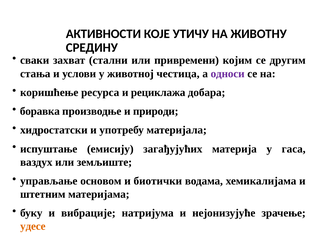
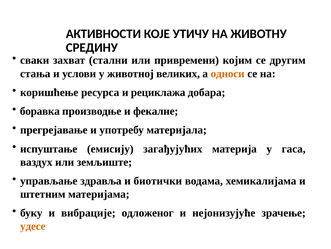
честица: честица -> великих
односи colour: purple -> orange
природи: природи -> фекалне
хидростатски: хидростатски -> прегрејавање
основом: основом -> здравља
натријума: натријума -> одложеног
